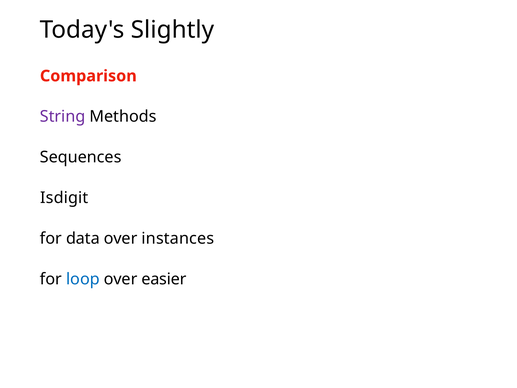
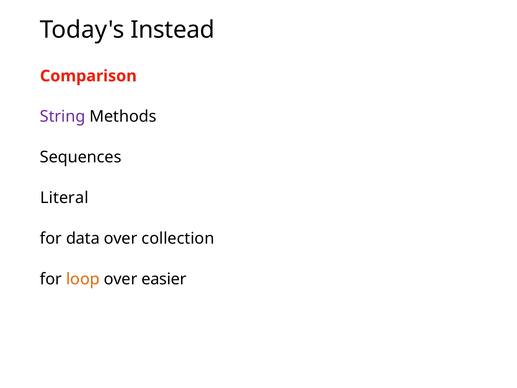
Slightly: Slightly -> Instead
Isdigit: Isdigit -> Literal
instances: instances -> collection
loop colour: blue -> orange
